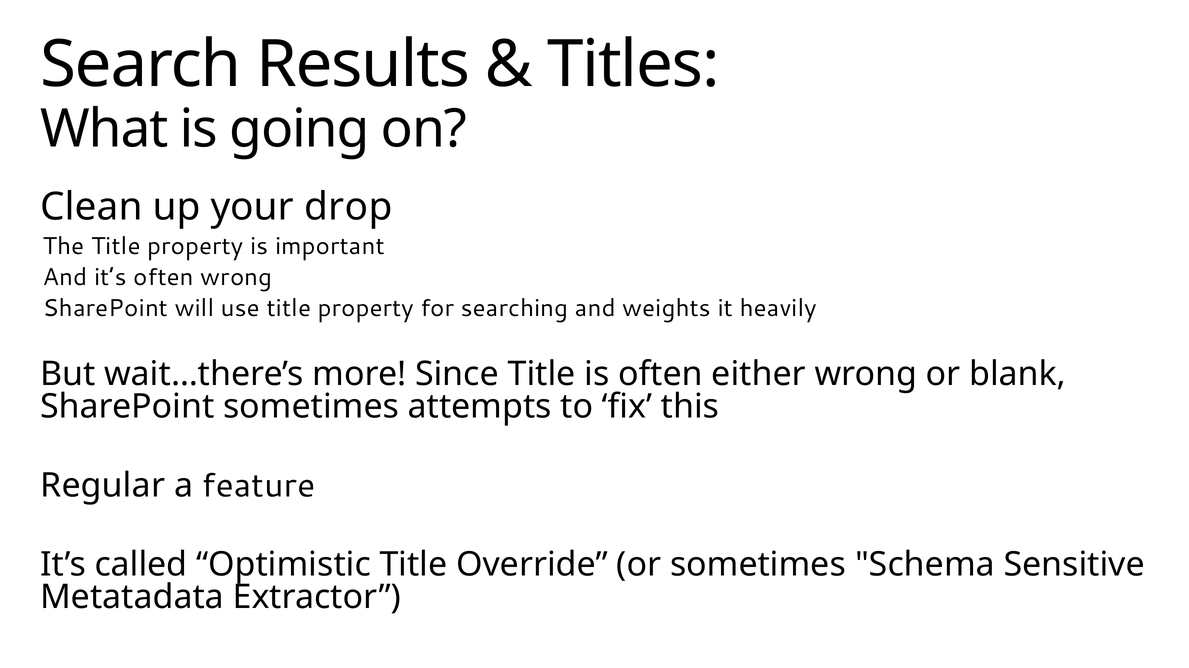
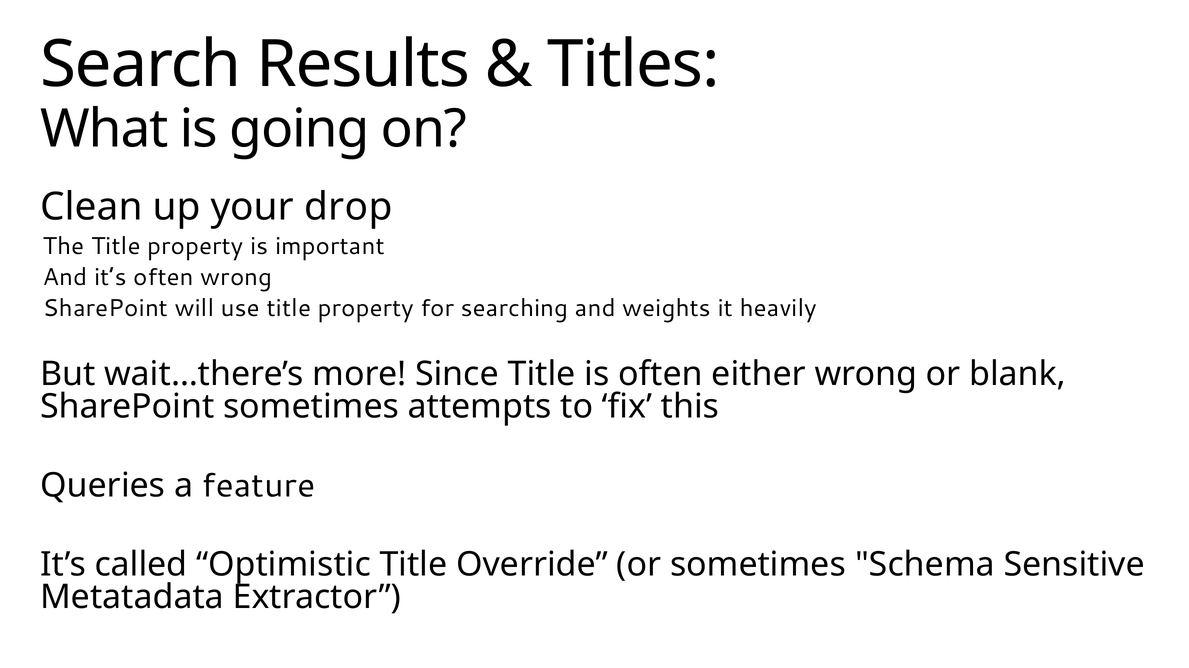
Regular: Regular -> Queries
